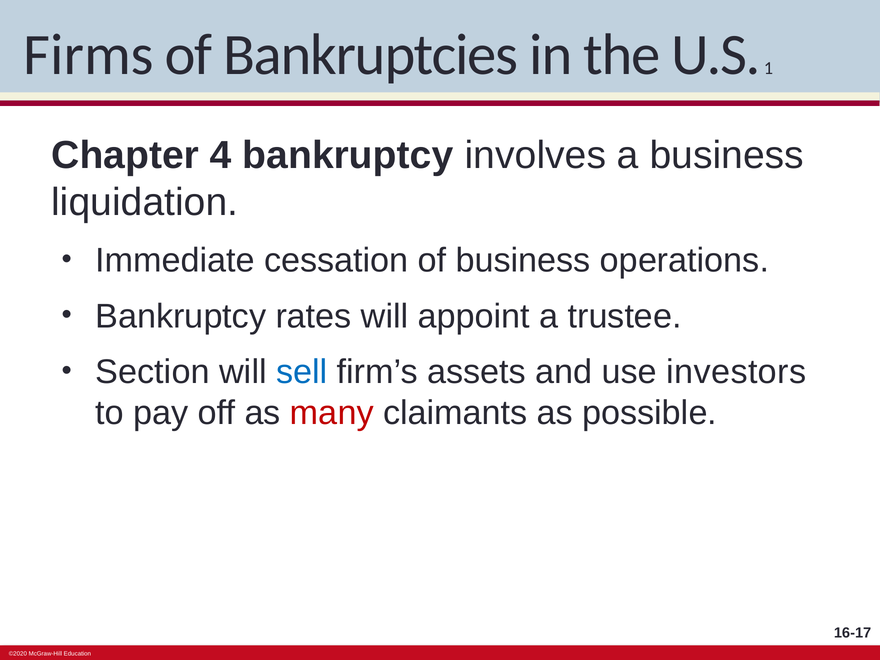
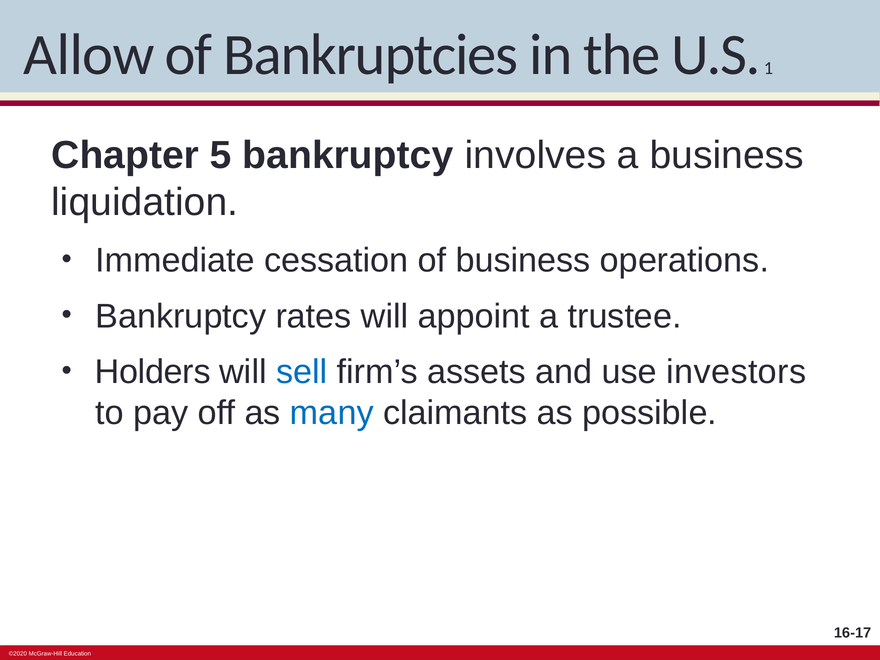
Firms: Firms -> Allow
4: 4 -> 5
Section: Section -> Holders
many colour: red -> blue
